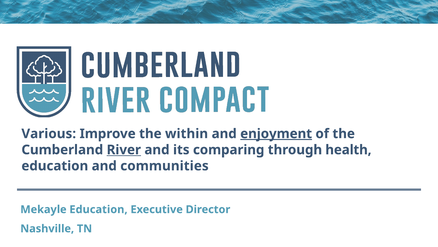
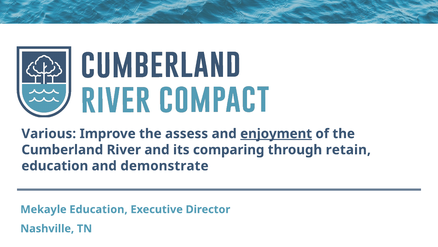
within: within -> assess
River underline: present -> none
health: health -> retain
communities: communities -> demonstrate
